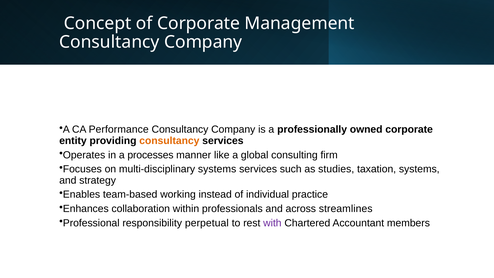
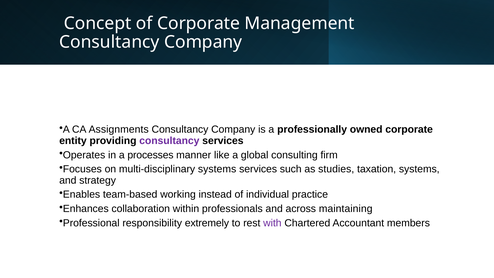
Performance: Performance -> Assignments
consultancy at (169, 141) colour: orange -> purple
streamlines: streamlines -> maintaining
perpetual: perpetual -> extremely
